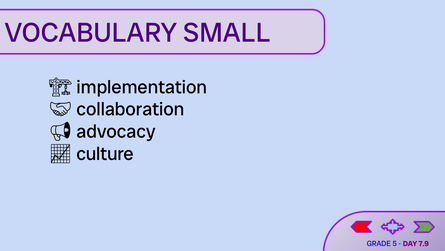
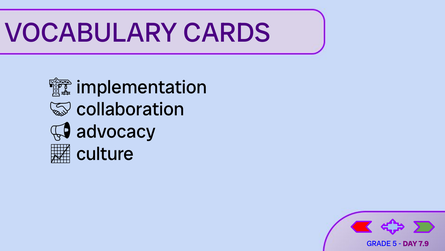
SMALL: SMALL -> CARDS
